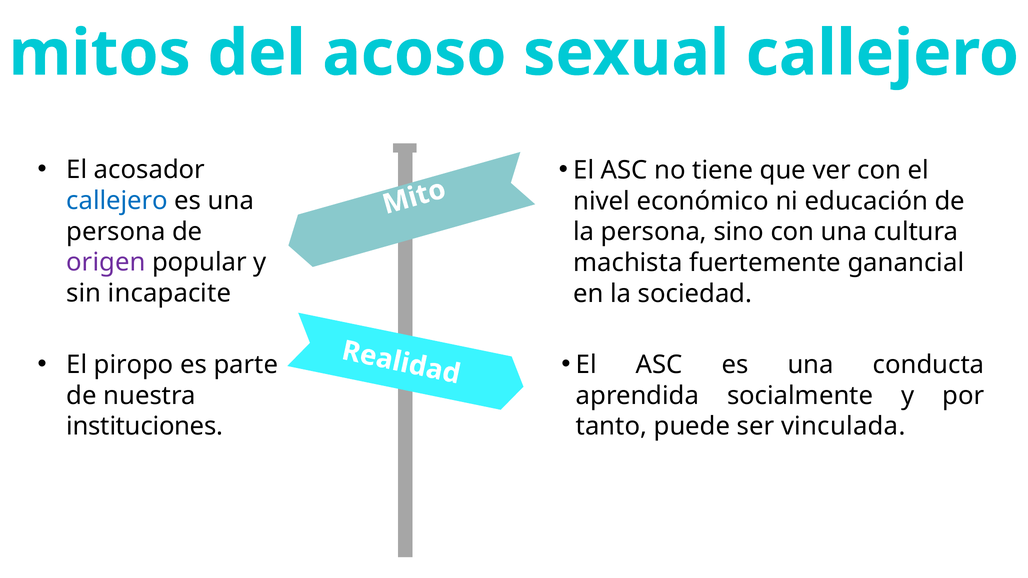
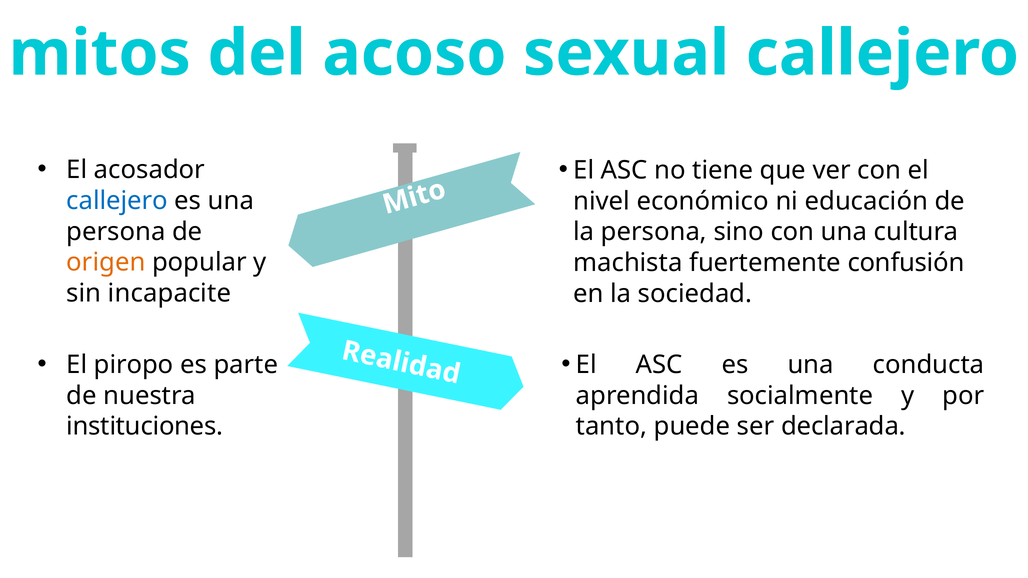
origen colour: purple -> orange
ganancial: ganancial -> confusión
vinculada: vinculada -> declarada
